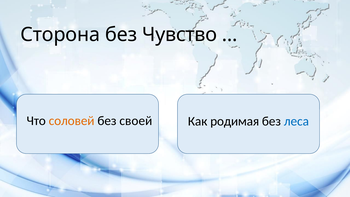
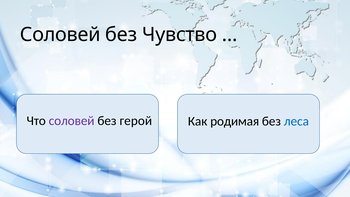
Сторона at (60, 35): Сторона -> Соловей
соловей at (72, 121) colour: orange -> purple
своей: своей -> герой
